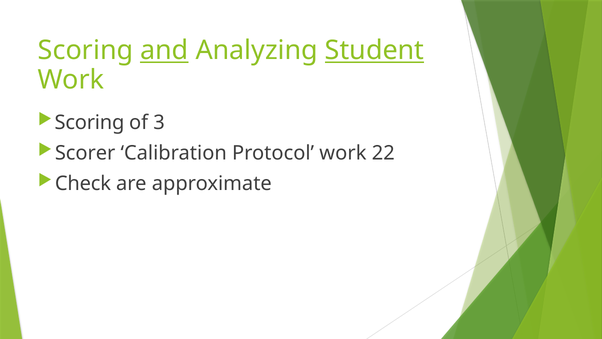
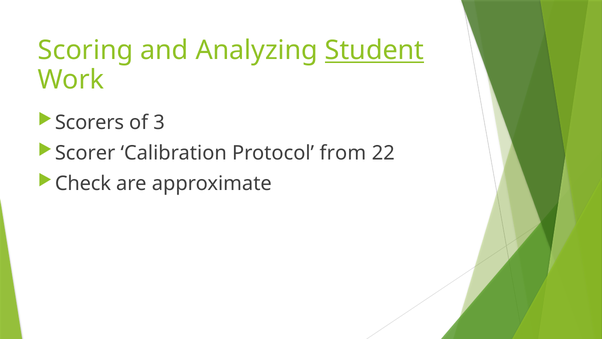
and underline: present -> none
Scoring at (89, 122): Scoring -> Scorers
Protocol work: work -> from
